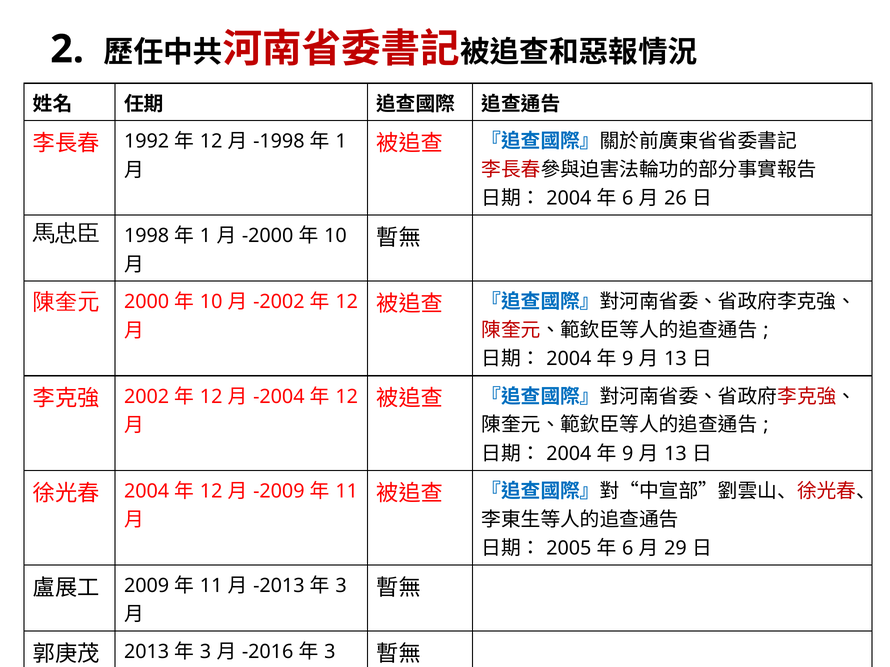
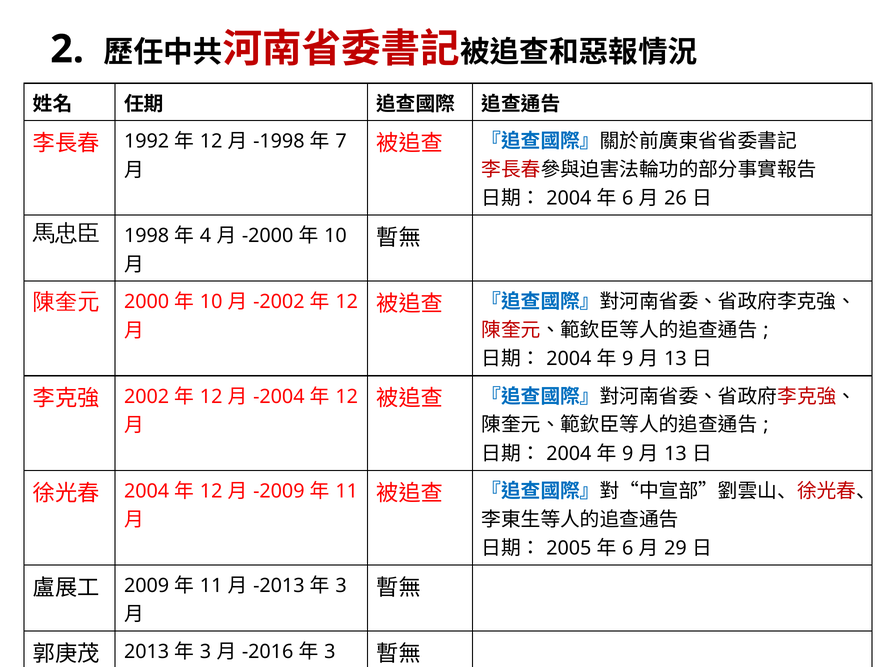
1 at (341, 142): 1 -> 7
1 at (206, 236): 1 -> 4
